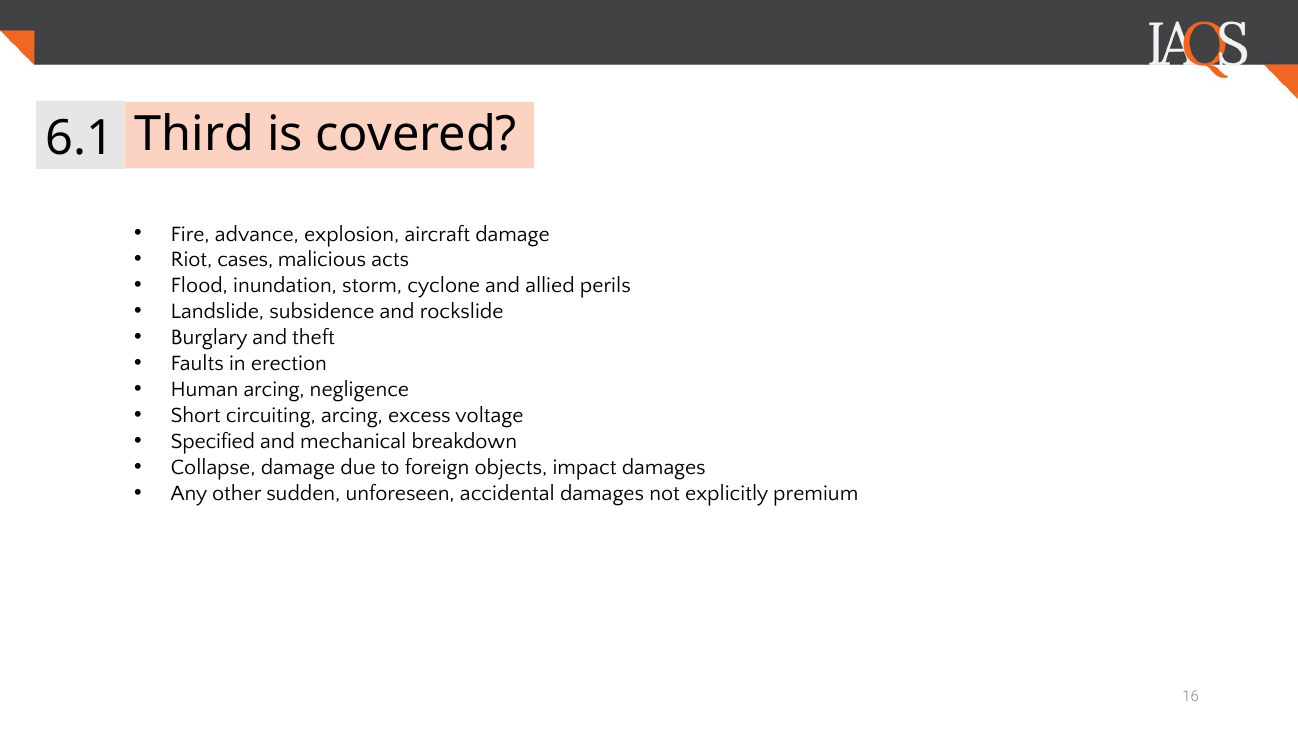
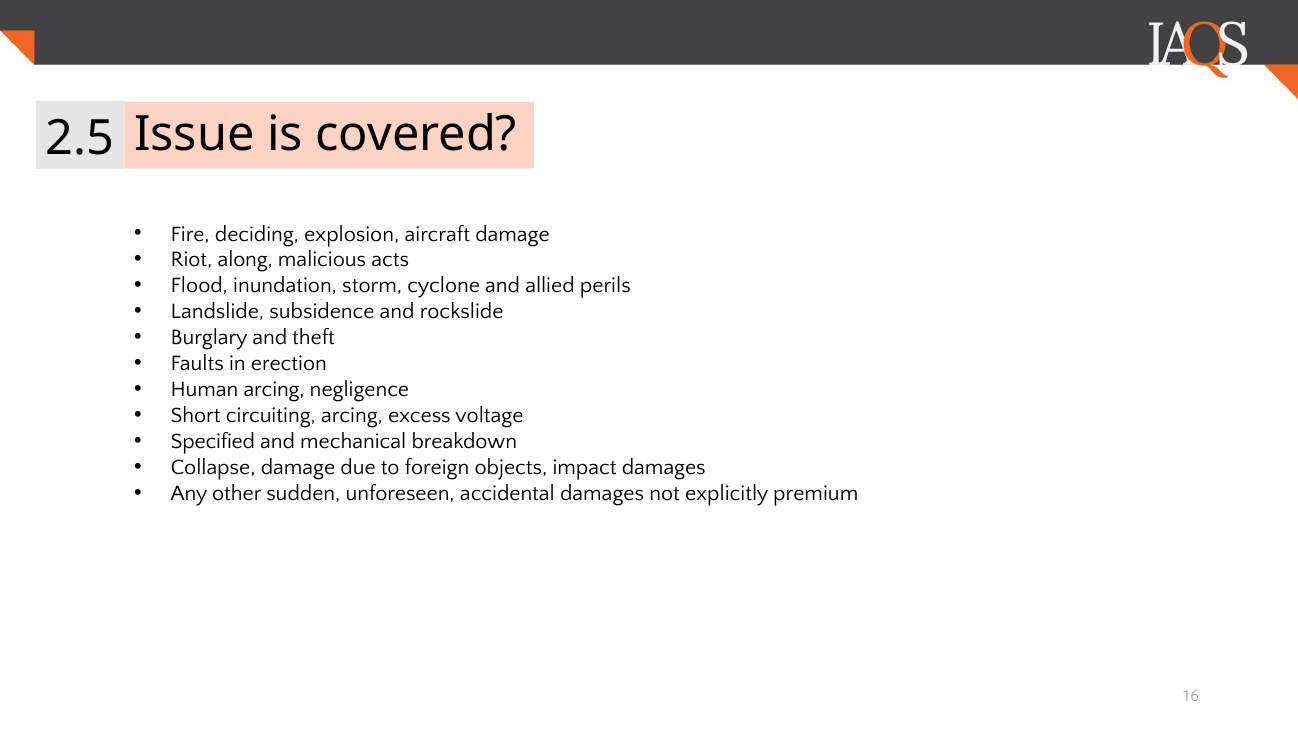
Third: Third -> Issue
6.1: 6.1 -> 2.5
advance: advance -> deciding
cases: cases -> along
